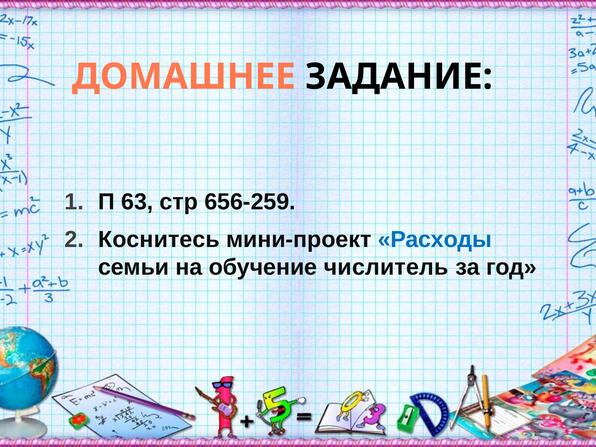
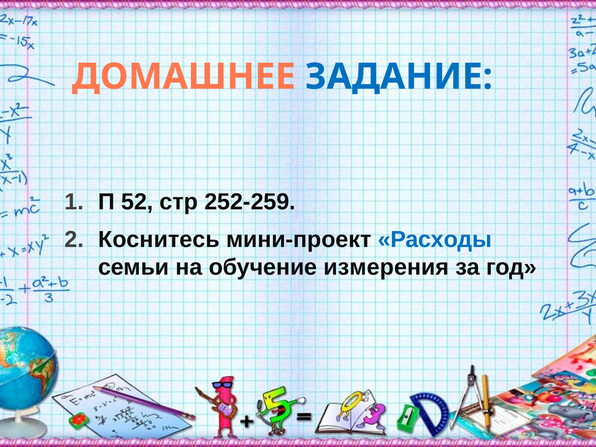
ЗАДАНИЕ colour: black -> blue
63: 63 -> 52
656-259: 656-259 -> 252-259
числитель: числитель -> измерения
